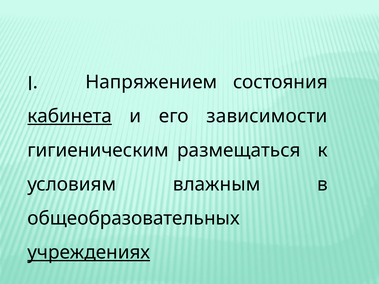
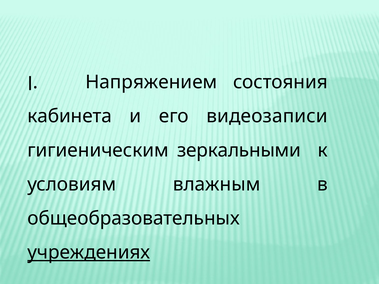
кабинета underline: present -> none
зависимости: зависимости -> видеозаписи
размещаться: размещаться -> зеркальными
